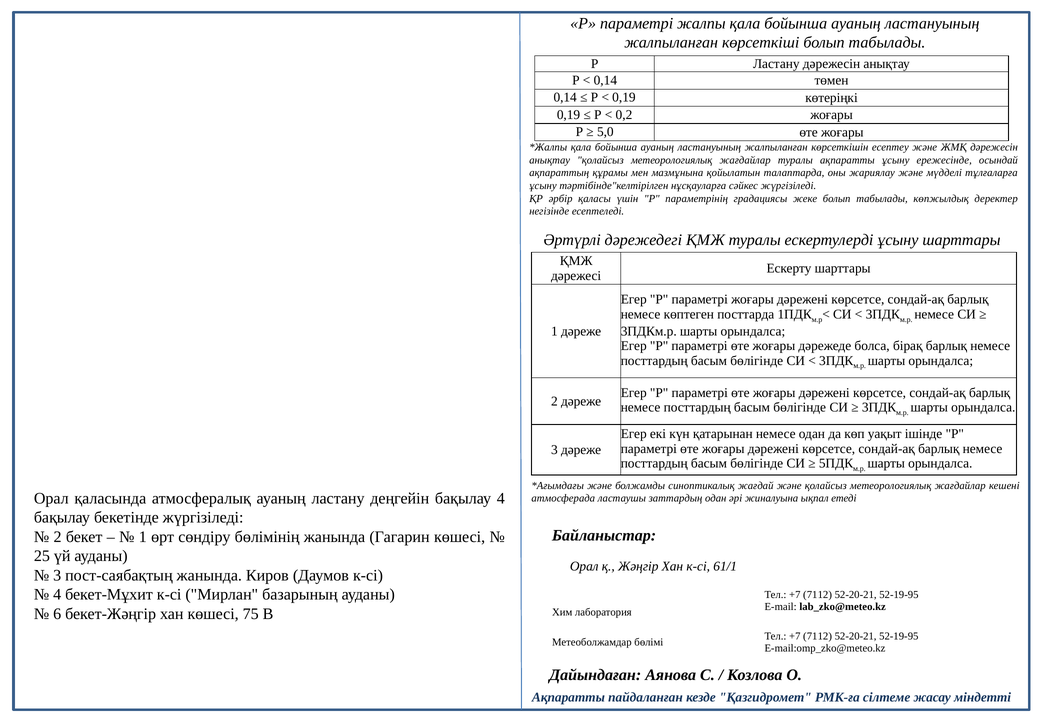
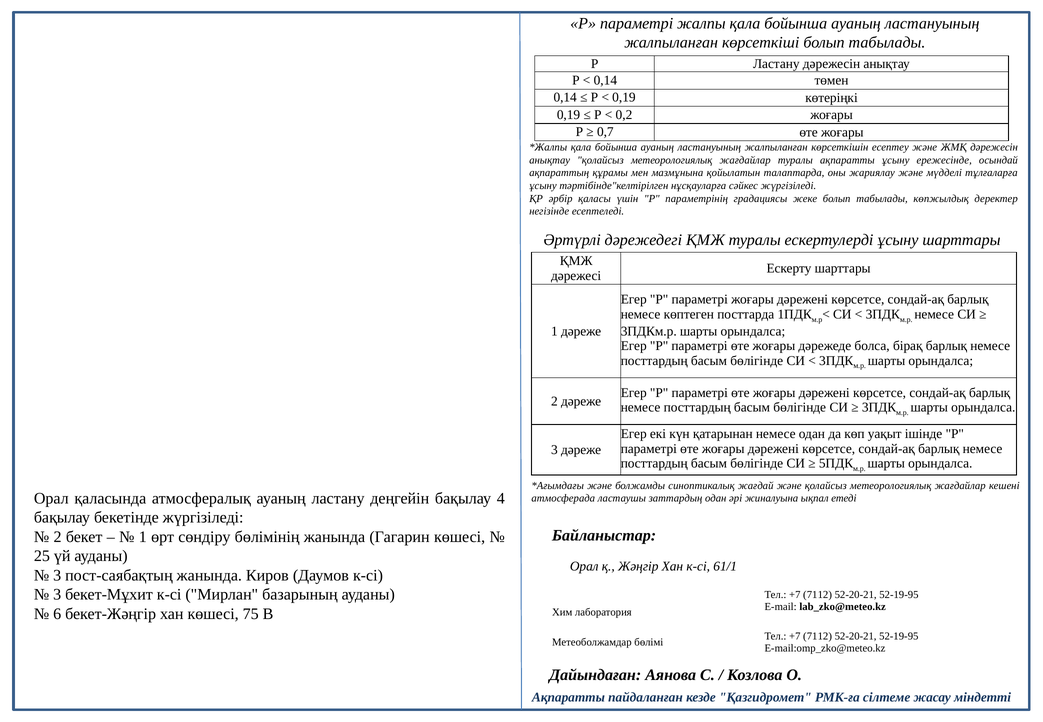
5,0: 5,0 -> 0,7
4 at (57, 595): 4 -> 3
